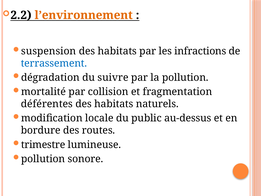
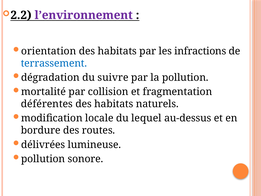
l’environnement colour: orange -> purple
suspension: suspension -> orientation
public: public -> lequel
trimestre: trimestre -> délivrées
